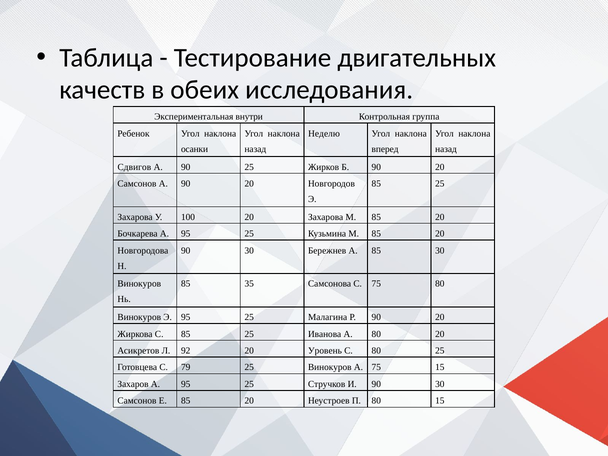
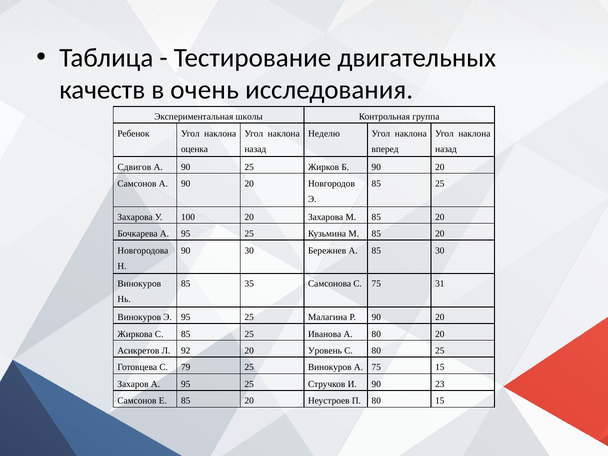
обеих: обеих -> очень
внутри: внутри -> школы
осанки: осанки -> оценка
75 80: 80 -> 31
И 90 30: 30 -> 23
